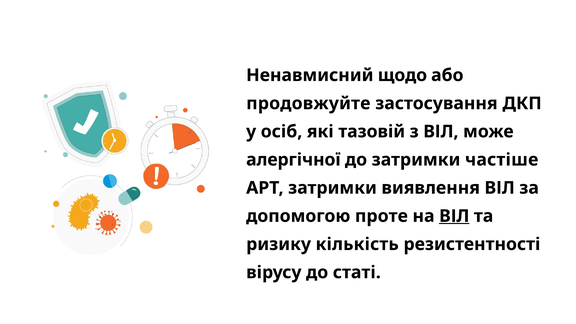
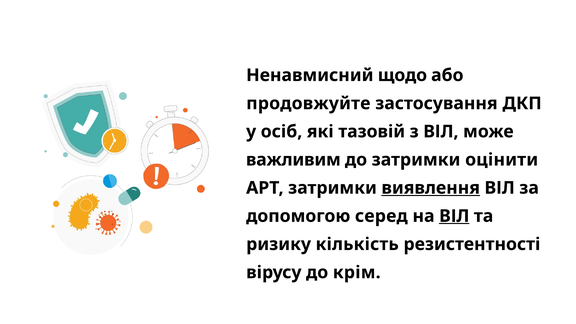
алергічної: алергічної -> важливим
частіше: частіше -> оцінити
виявлення underline: none -> present
проте: проте -> серед
статі: статі -> крім
